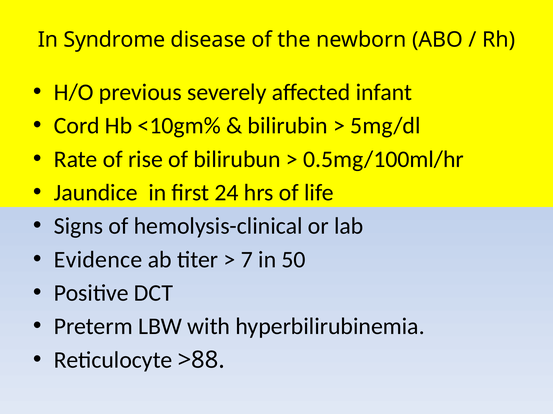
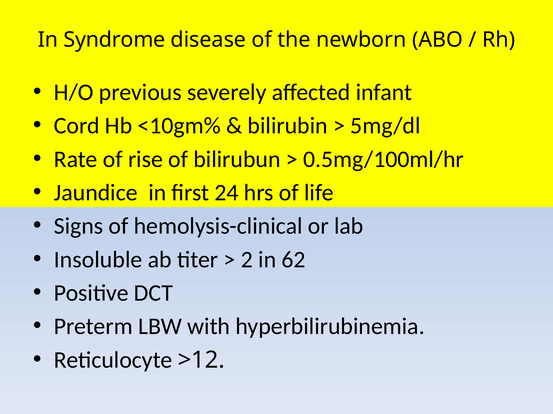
Evidence: Evidence -> Insoluble
7: 7 -> 2
50: 50 -> 62
>88: >88 -> >12
